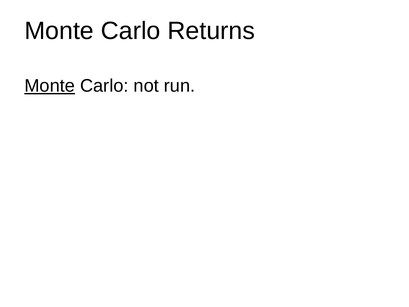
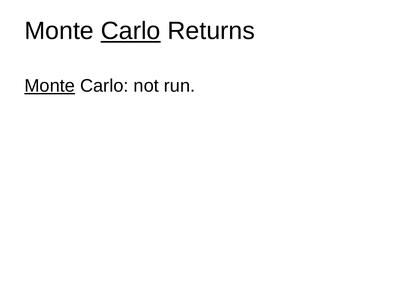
Carlo at (131, 31) underline: none -> present
